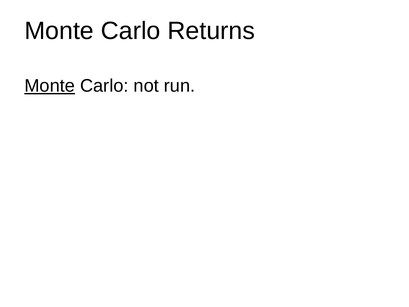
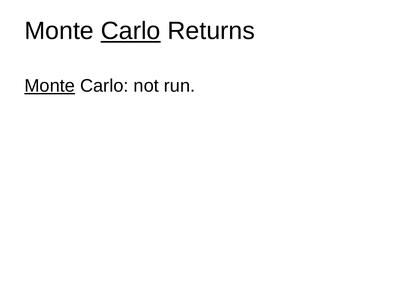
Carlo at (131, 31) underline: none -> present
